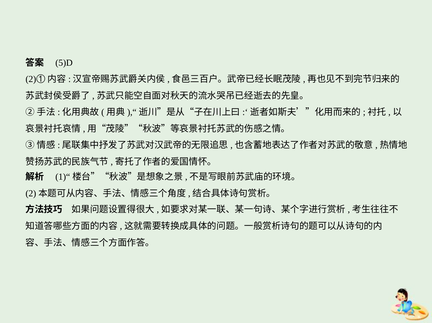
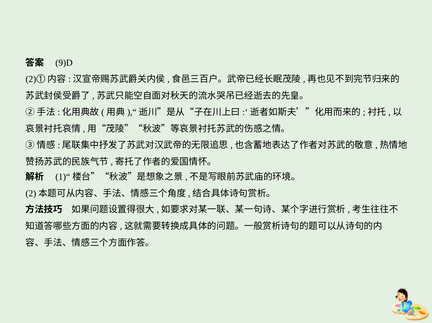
5)D: 5)D -> 9)D
